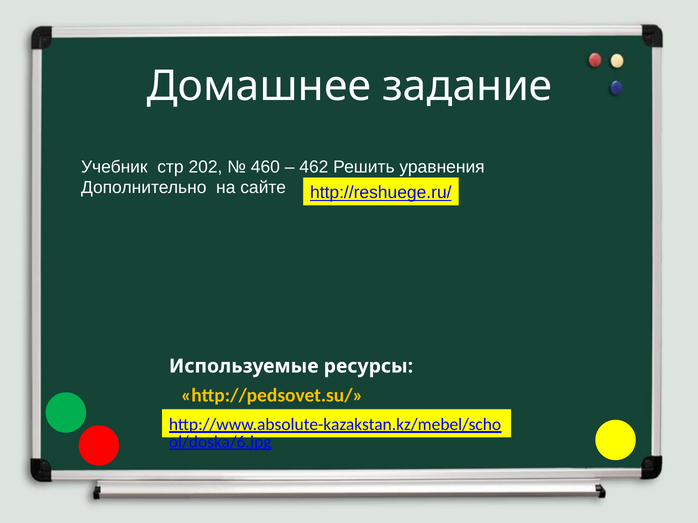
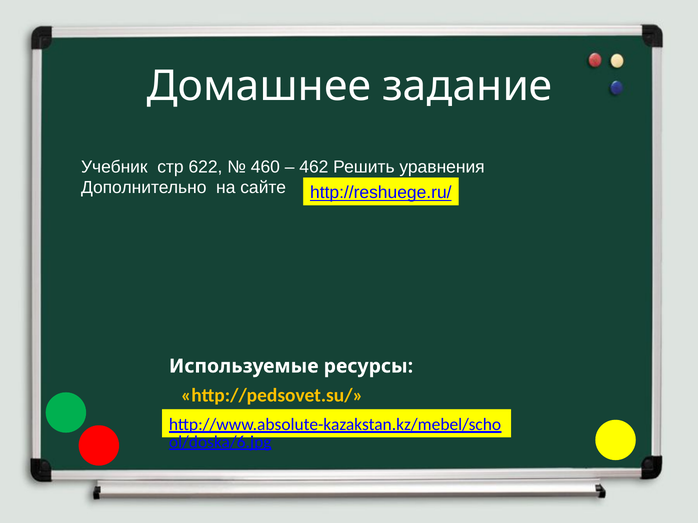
202: 202 -> 622
